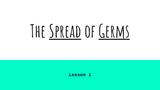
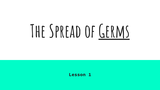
Spread underline: present -> none
